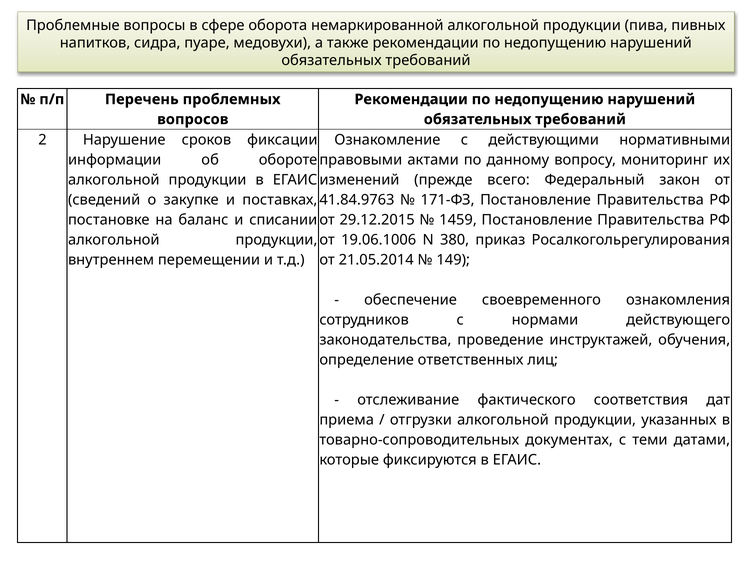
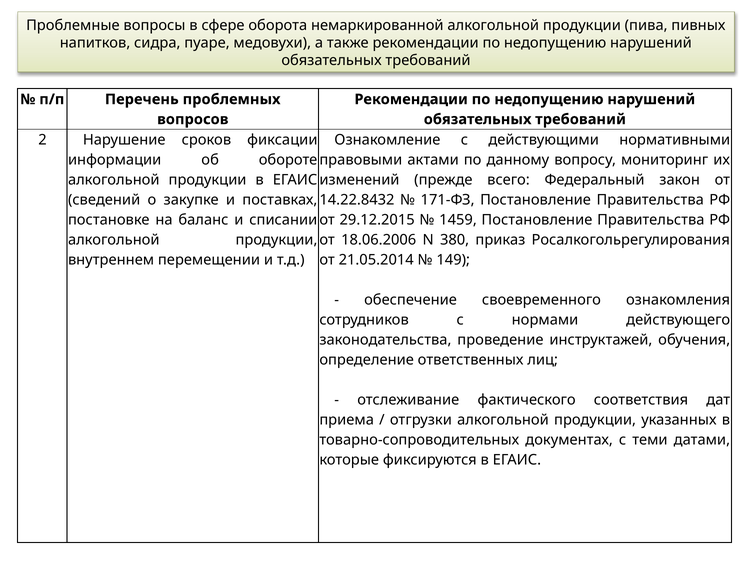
41.84.9763: 41.84.9763 -> 14.22.8432
19.06.1006: 19.06.1006 -> 18.06.2006
